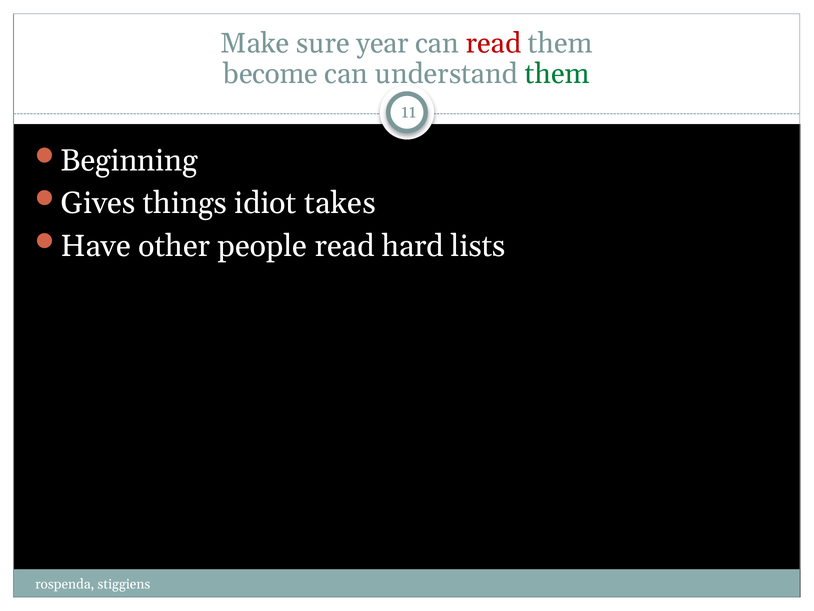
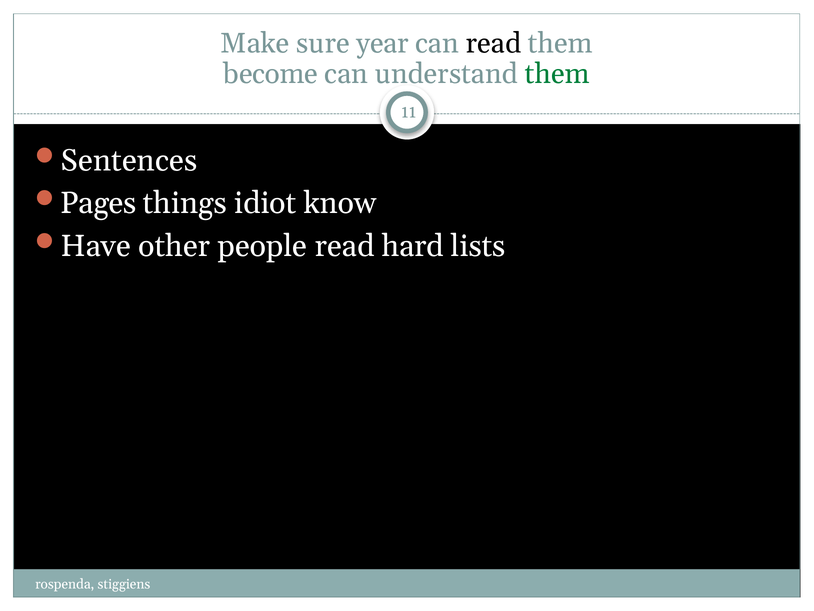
read at (493, 43) colour: red -> black
Beginning: Beginning -> Sentences
Gives: Gives -> Pages
takes: takes -> know
